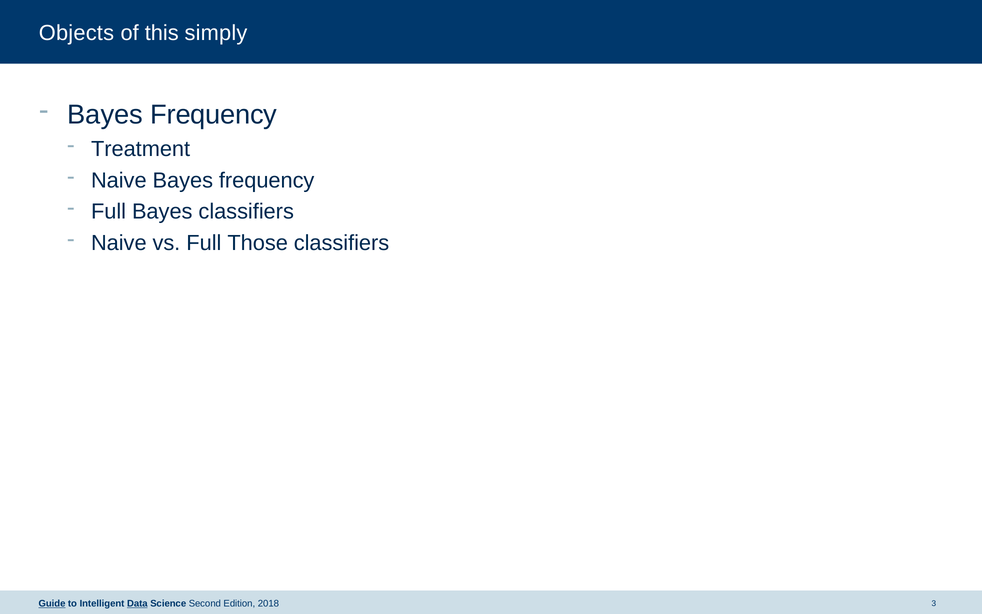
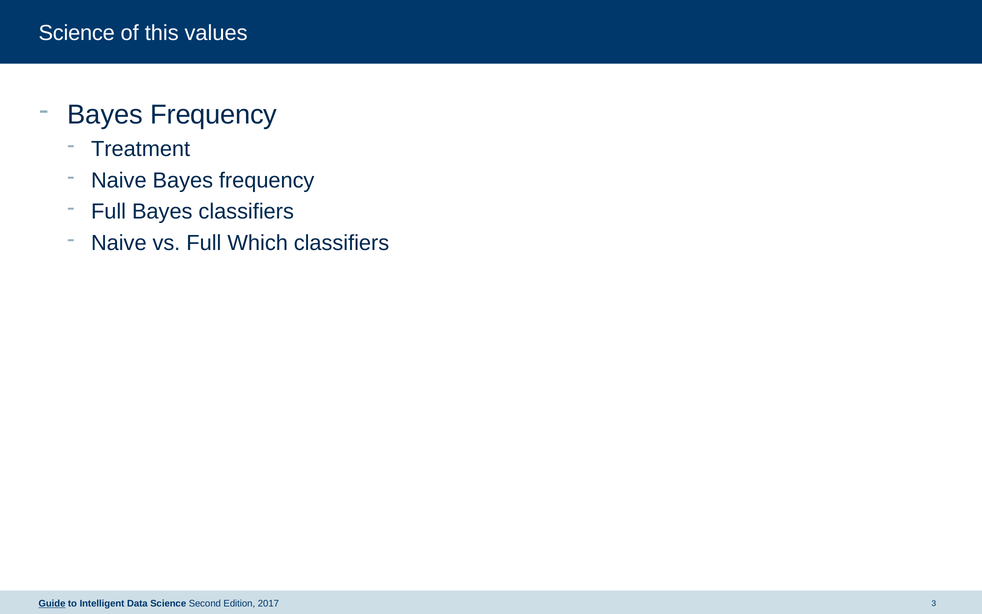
Objects at (76, 33): Objects -> Science
simply: simply -> values
Those: Those -> Which
Data underline: present -> none
2018: 2018 -> 2017
